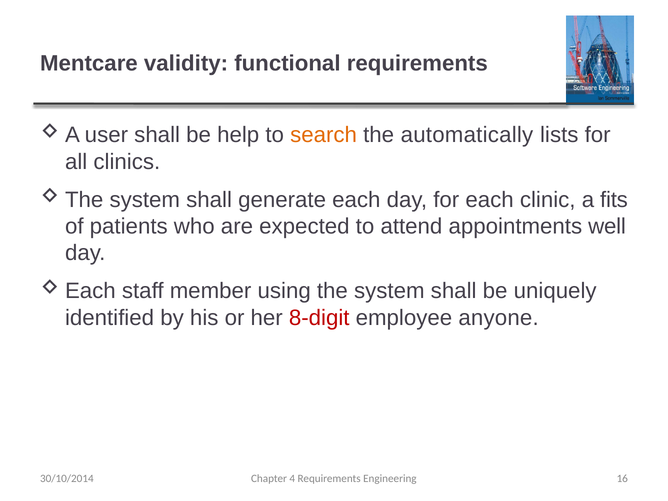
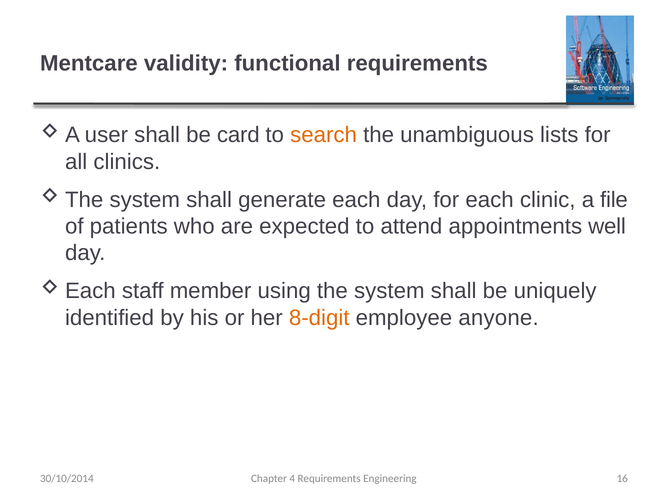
help: help -> card
automatically: automatically -> unambiguous
fits: fits -> file
8-digit colour: red -> orange
